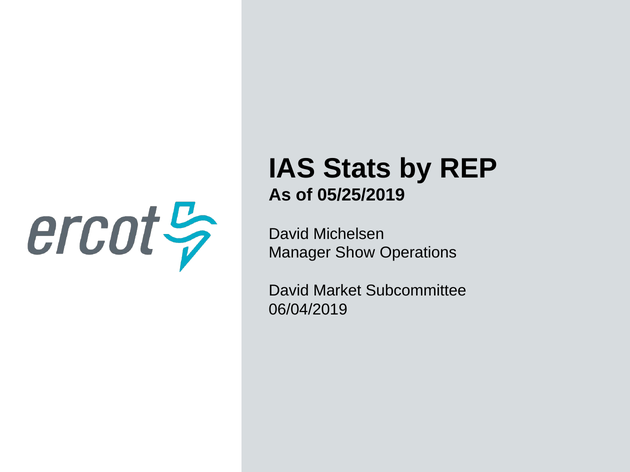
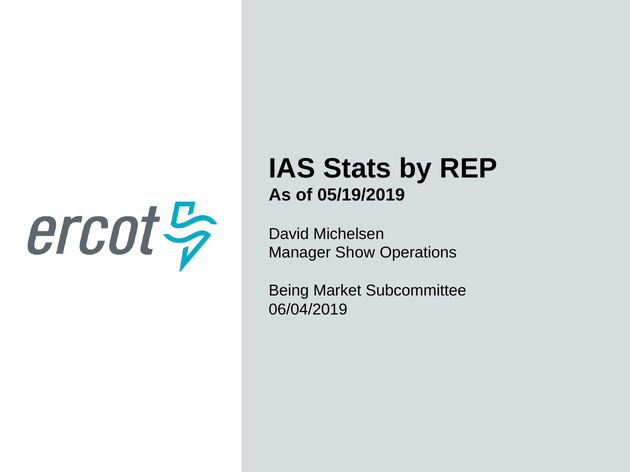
05/25/2019: 05/25/2019 -> 05/19/2019
David at (289, 291): David -> Being
